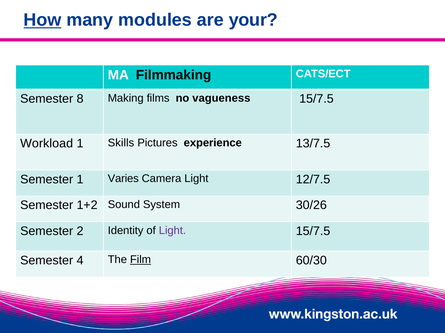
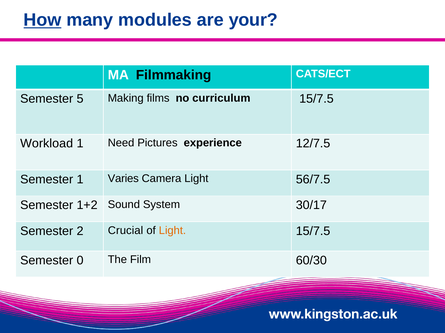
8: 8 -> 5
vagueness: vagueness -> curriculum
Skills: Skills -> Need
13/7.5: 13/7.5 -> 12/7.5
12/7.5: 12/7.5 -> 56/7.5
30/26: 30/26 -> 30/17
Identity: Identity -> Crucial
Light at (172, 231) colour: purple -> orange
4: 4 -> 0
Film underline: present -> none
